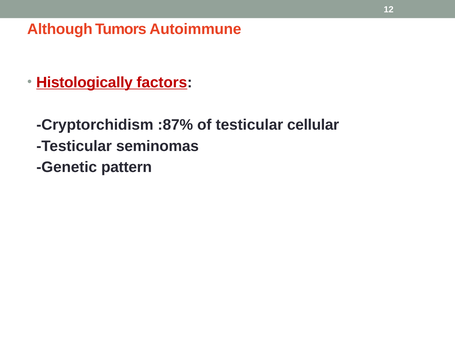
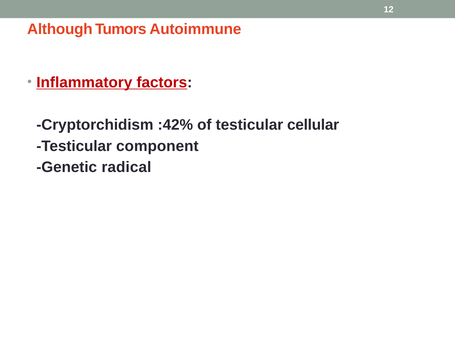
Histologically: Histologically -> Inflammatory
:87%: :87% -> :42%
seminomas: seminomas -> component
pattern: pattern -> radical
